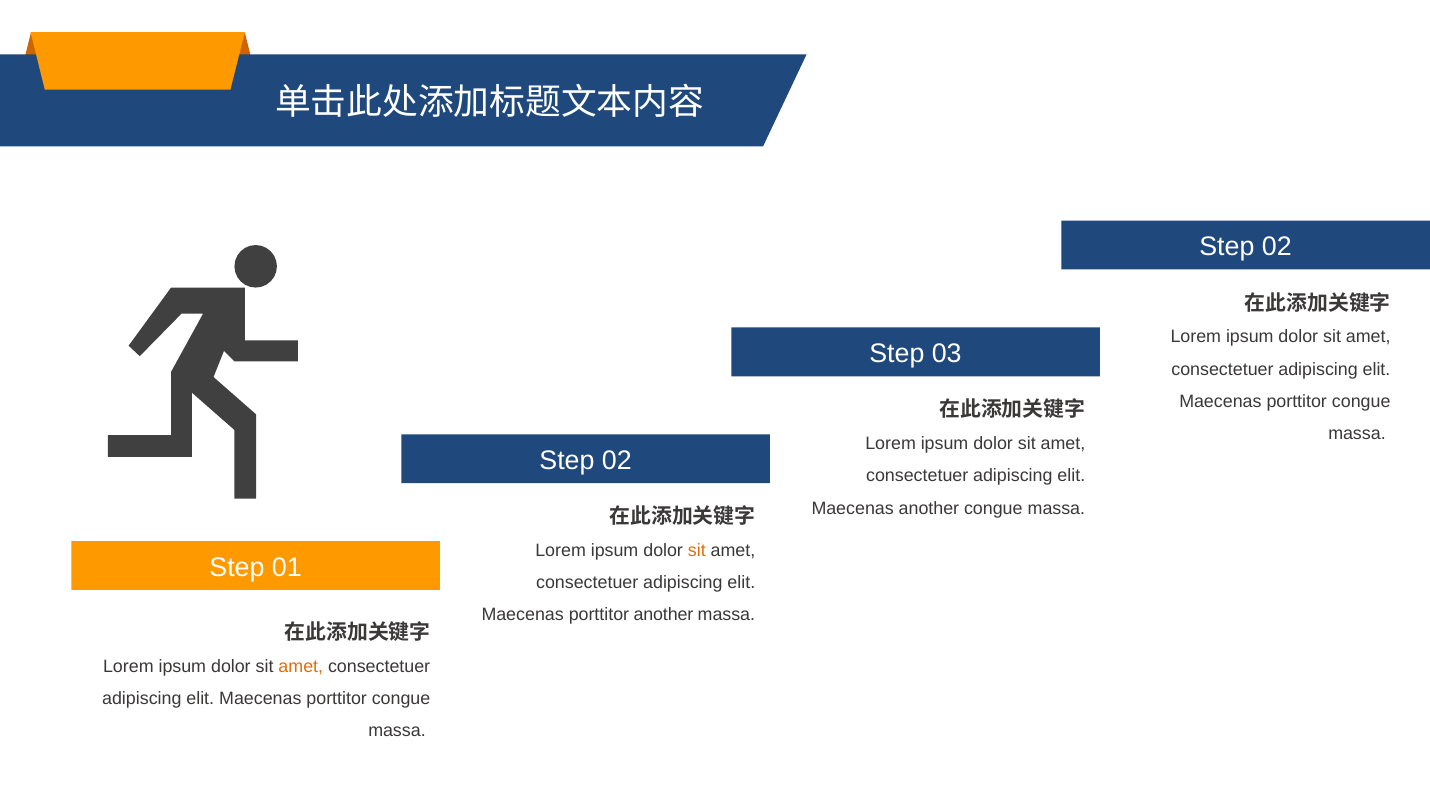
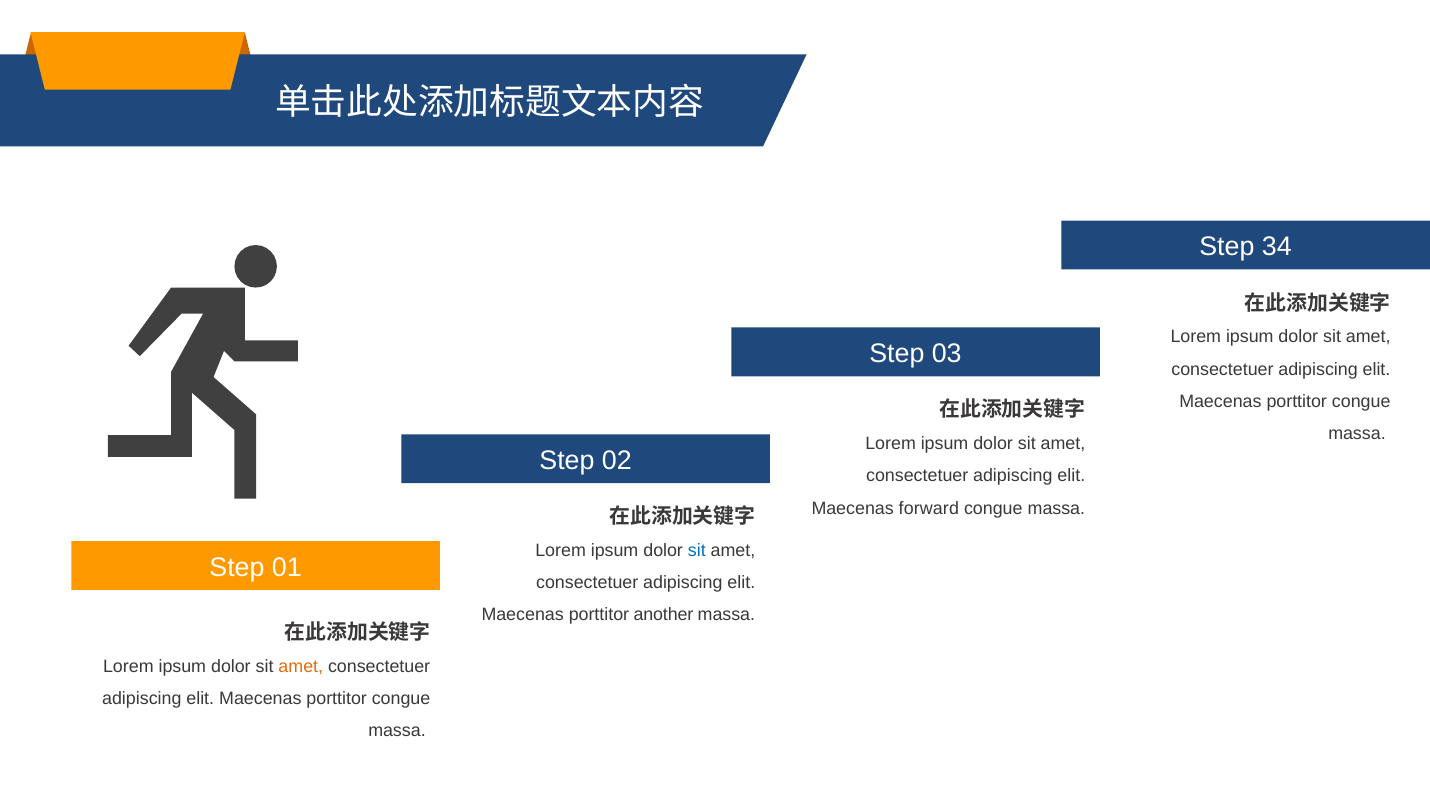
02 at (1277, 247): 02 -> 34
Maecenas another: another -> forward
sit at (697, 550) colour: orange -> blue
